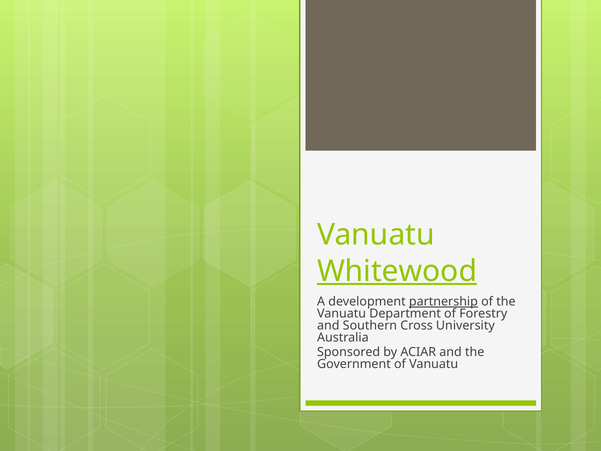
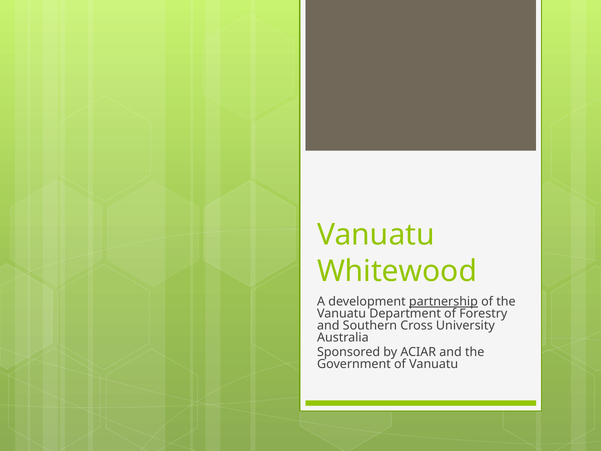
Whitewood underline: present -> none
